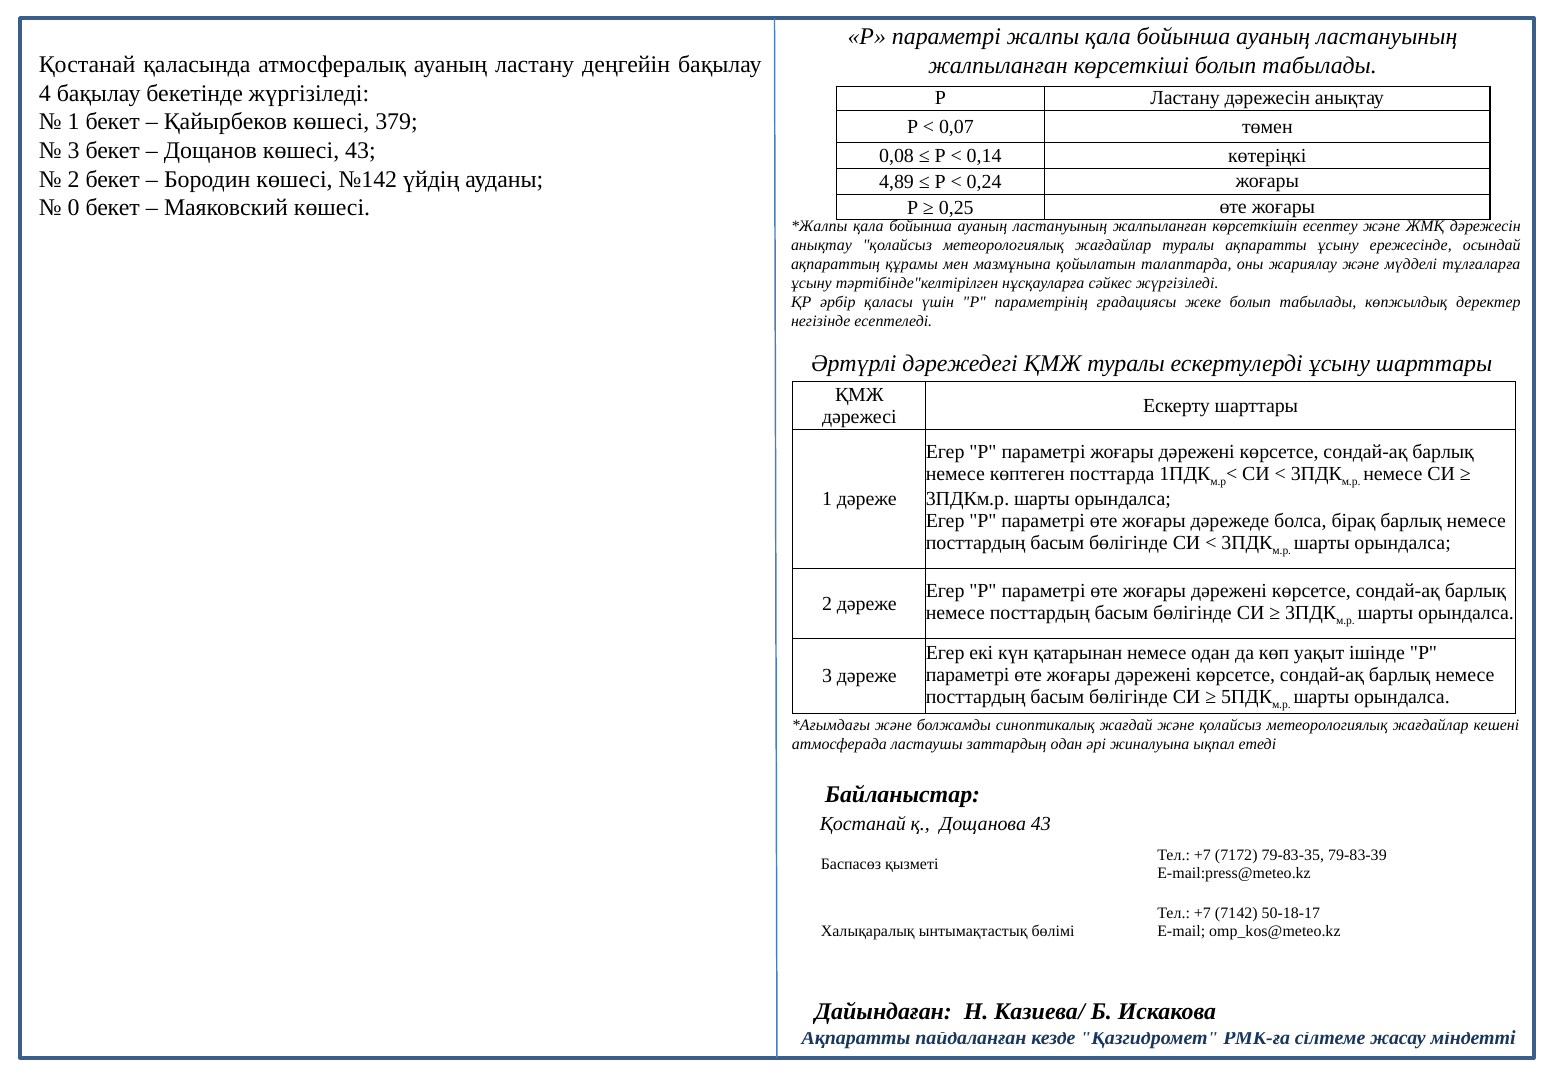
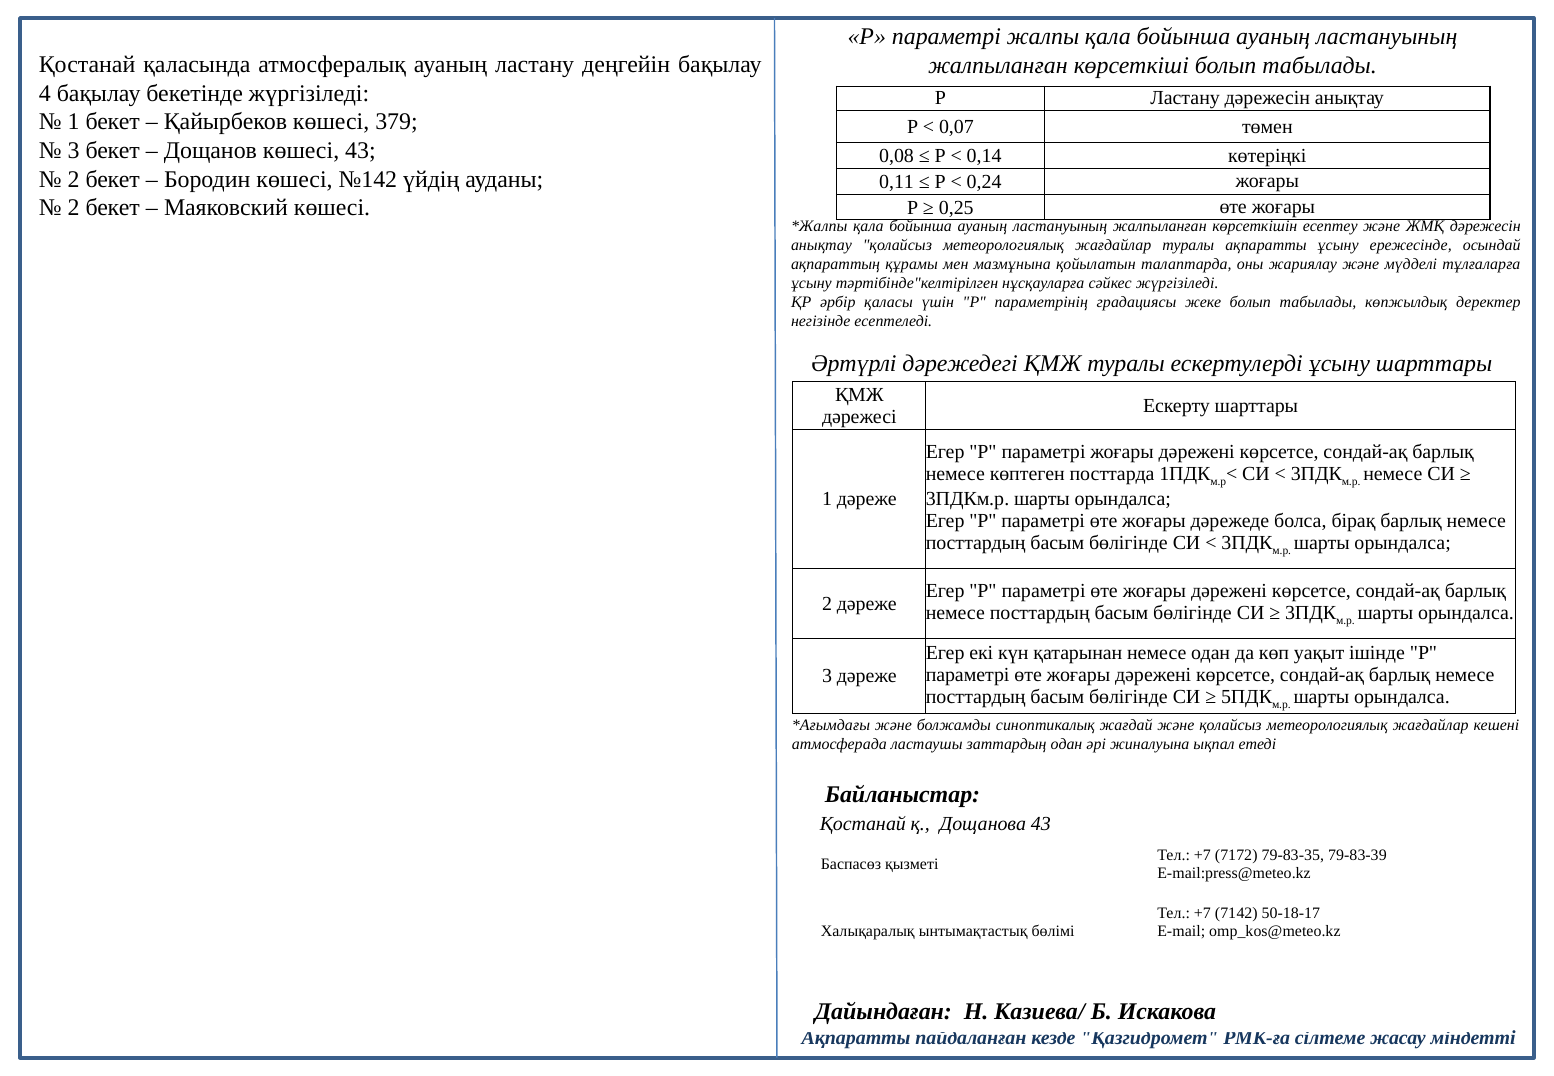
4,89: 4,89 -> 0,11
0 at (74, 208): 0 -> 2
